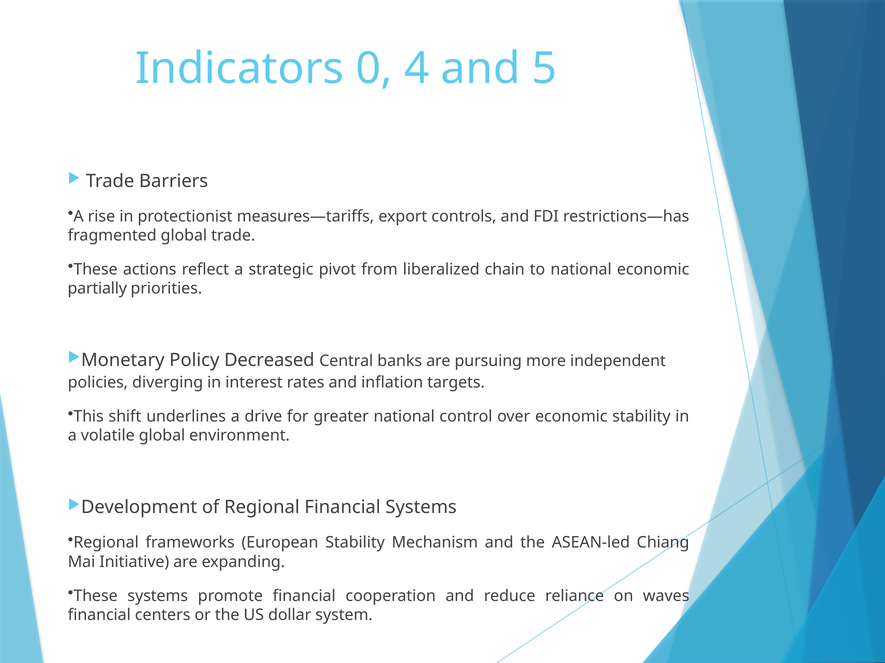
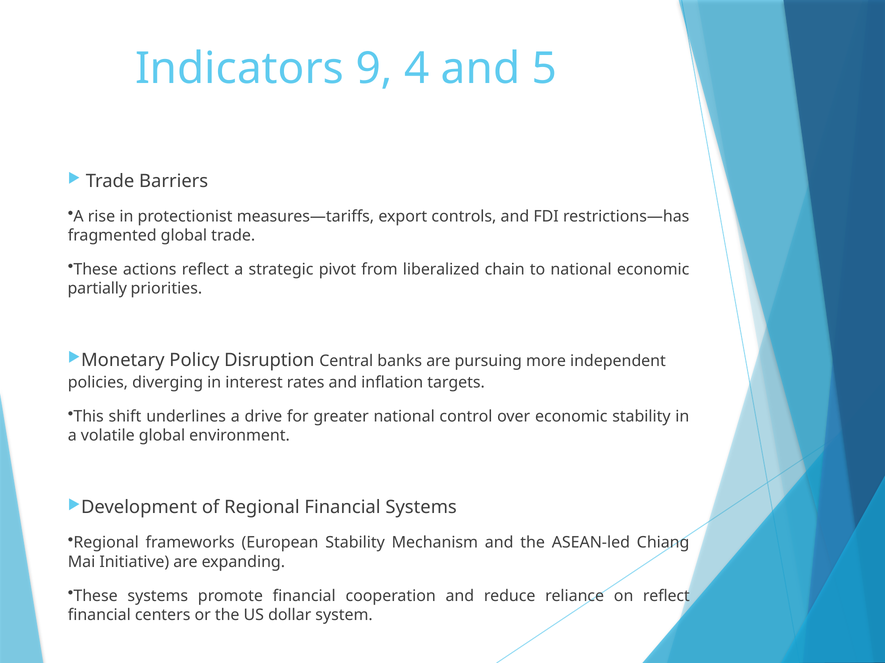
0: 0 -> 9
Decreased: Decreased -> Disruption
on waves: waves -> reflect
